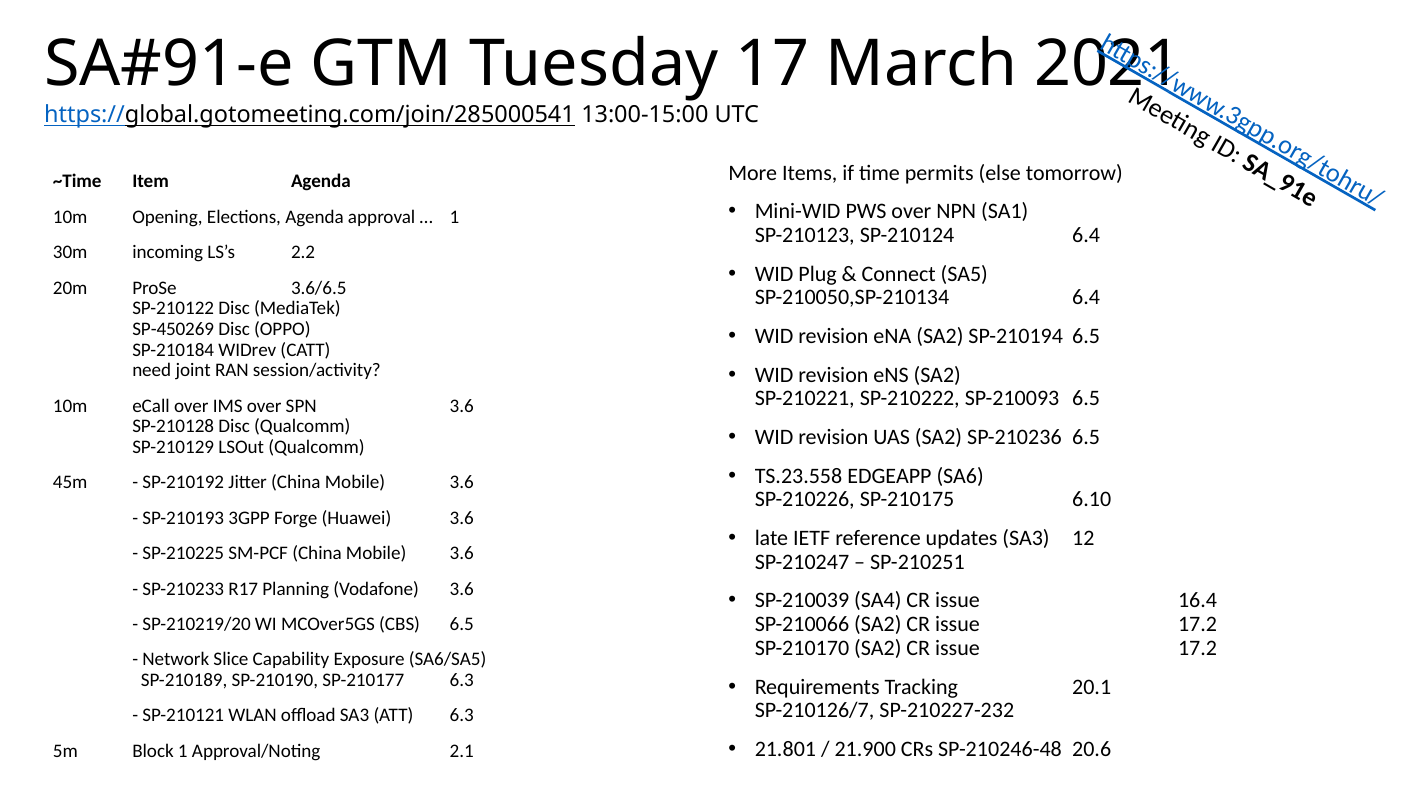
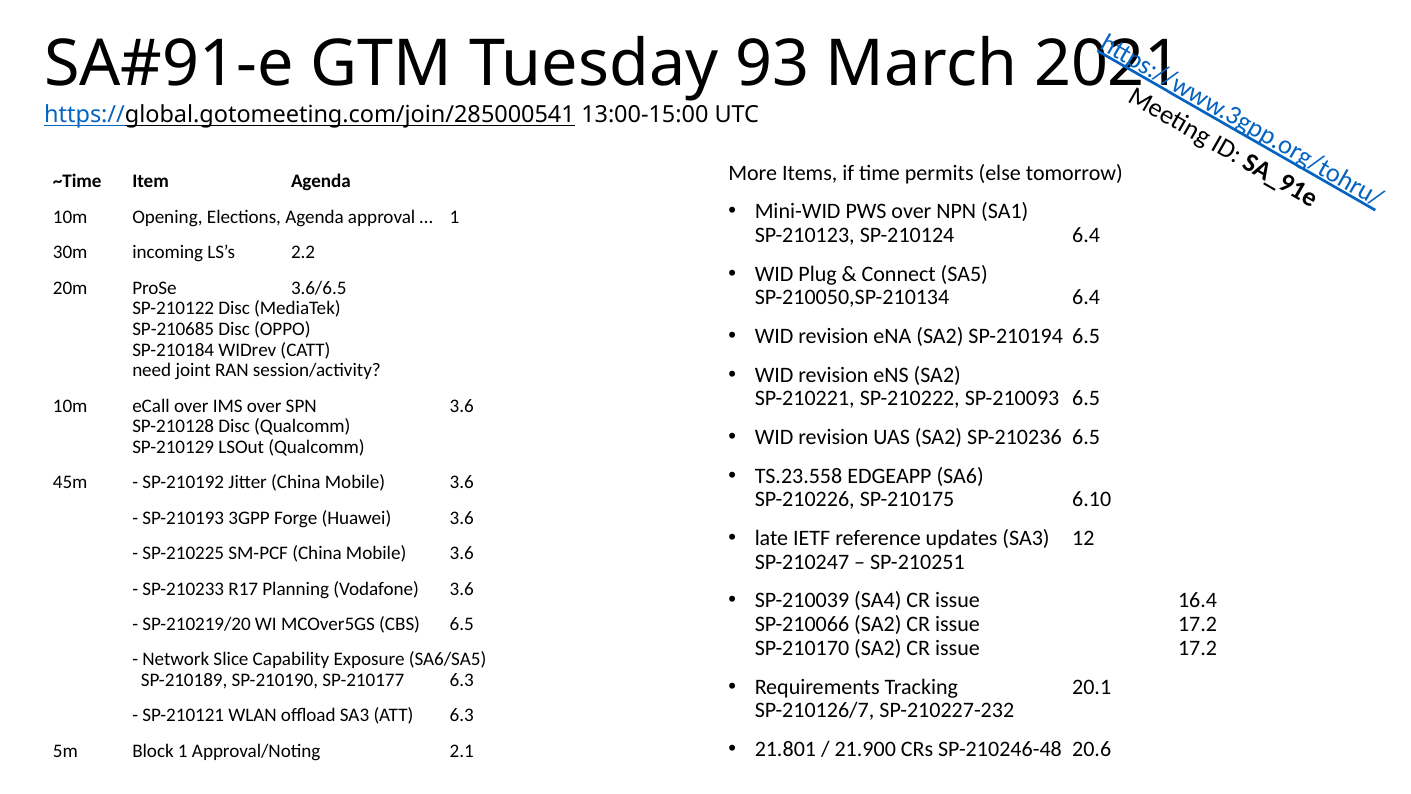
17: 17 -> 93
SP-450269: SP-450269 -> SP-210685
